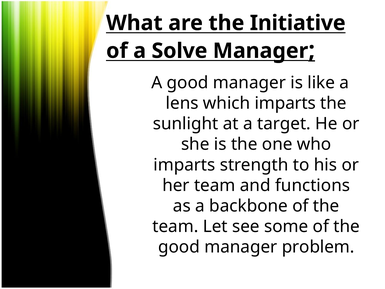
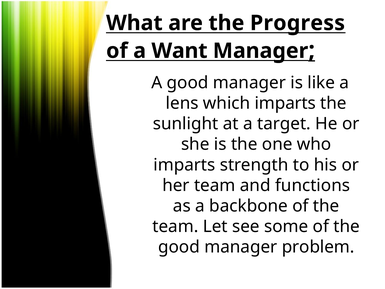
Initiative: Initiative -> Progress
Solve: Solve -> Want
